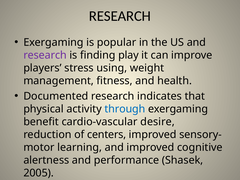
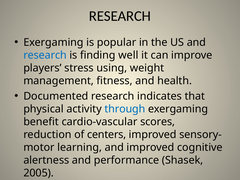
research at (45, 55) colour: purple -> blue
play: play -> well
desire: desire -> scores
